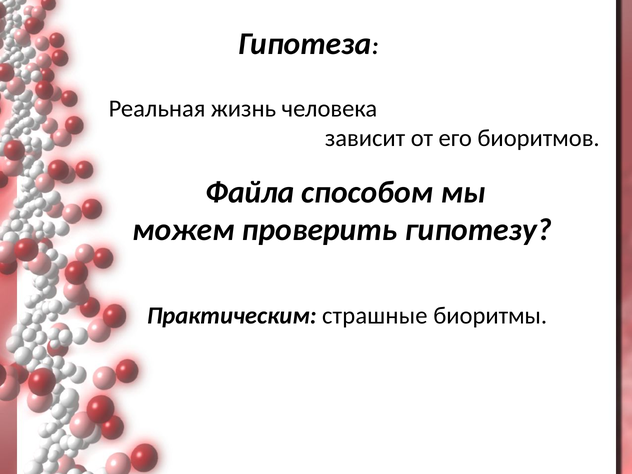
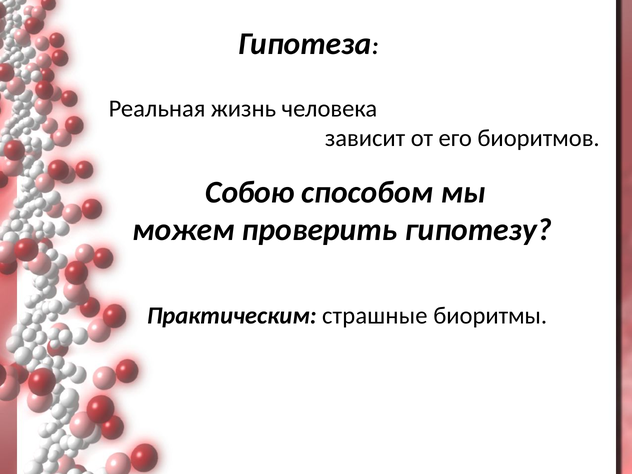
Файла: Файла -> Собою
